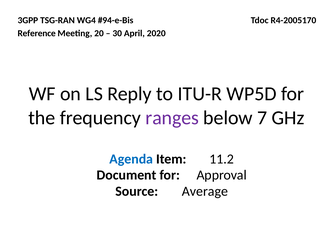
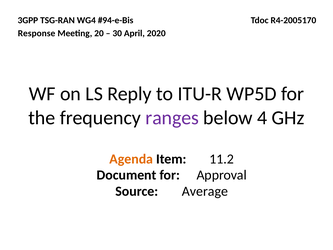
Reference: Reference -> Response
7: 7 -> 4
Agenda colour: blue -> orange
